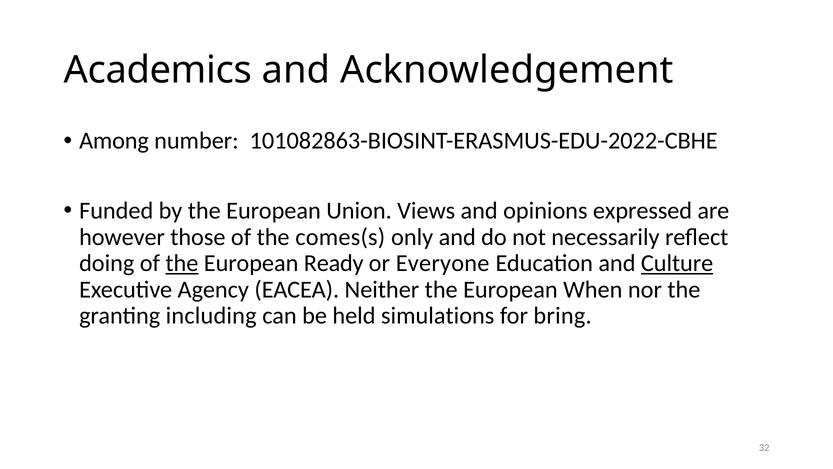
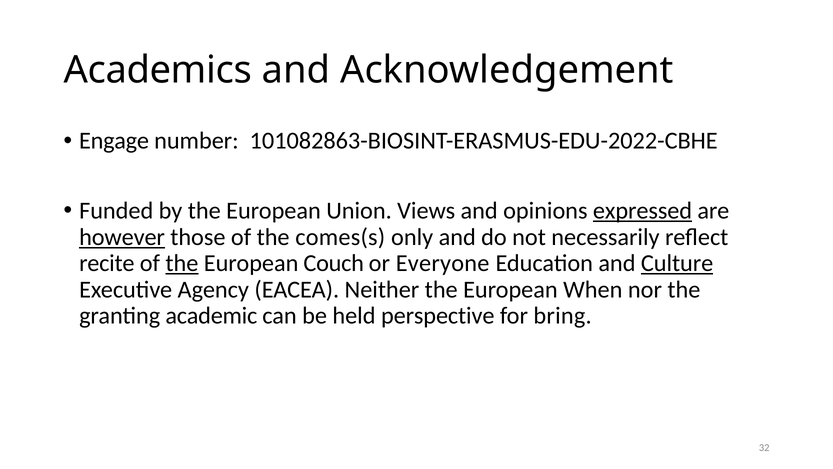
Among: Among -> Engage
expressed underline: none -> present
however underline: none -> present
doing: doing -> recite
Ready: Ready -> Couch
including: including -> academic
simulations: simulations -> perspective
